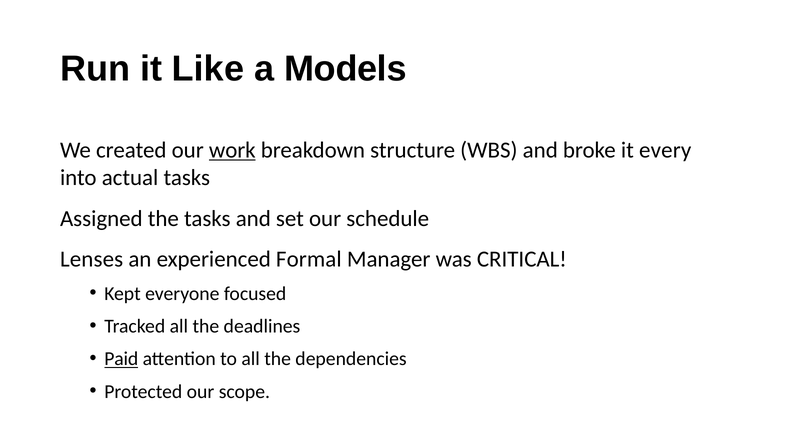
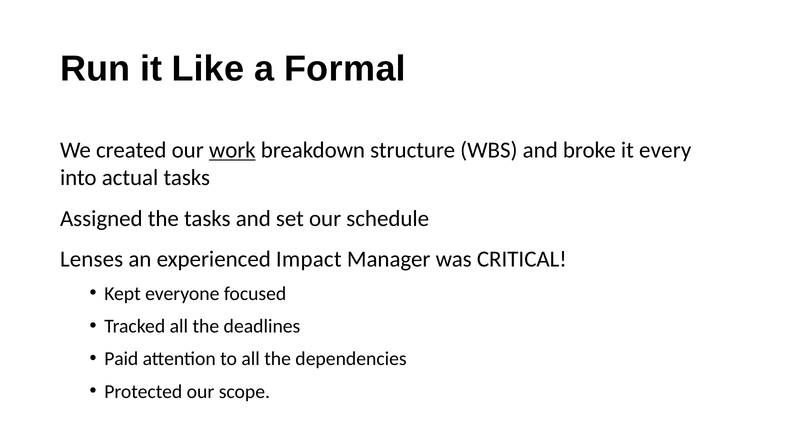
Models: Models -> Formal
Formal: Formal -> Impact
Paid underline: present -> none
